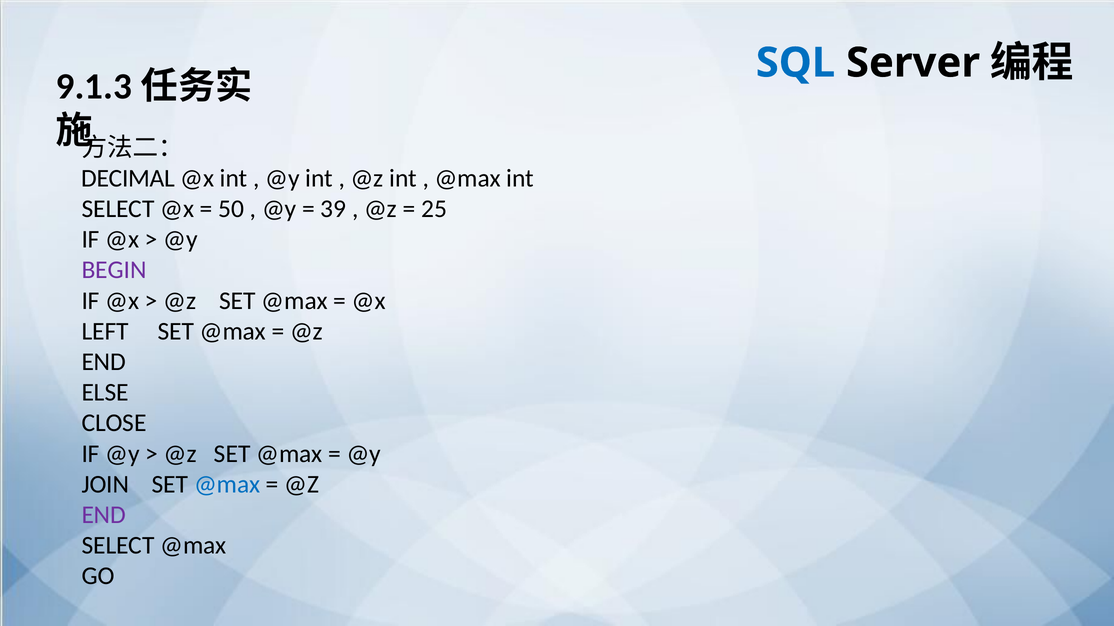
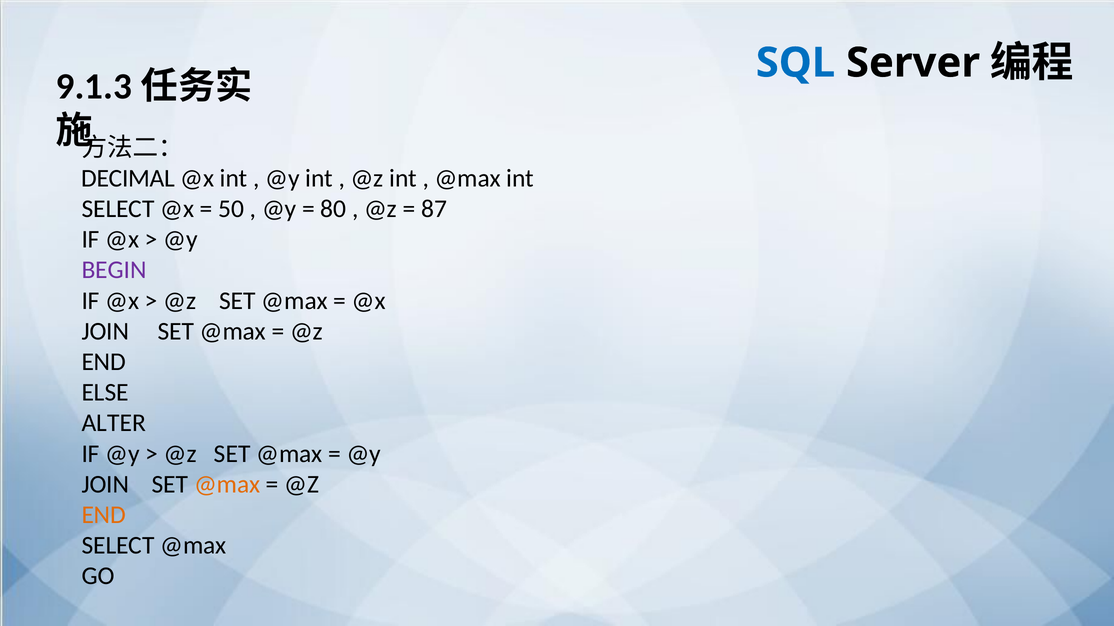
39: 39 -> 80
25: 25 -> 87
LEFT at (105, 332): LEFT -> JOIN
CLOSE: CLOSE -> ALTER
@max at (227, 485) colour: blue -> orange
END at (104, 515) colour: purple -> orange
